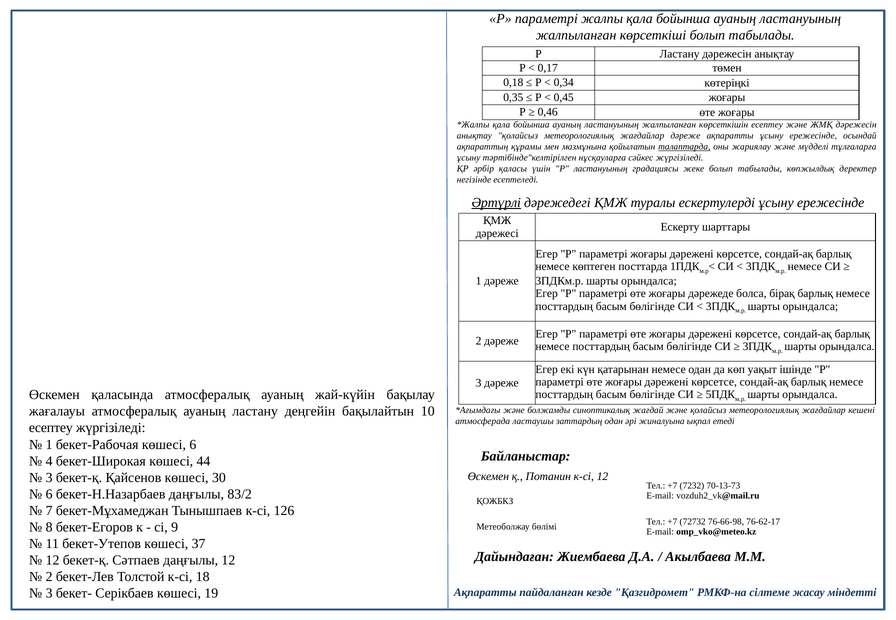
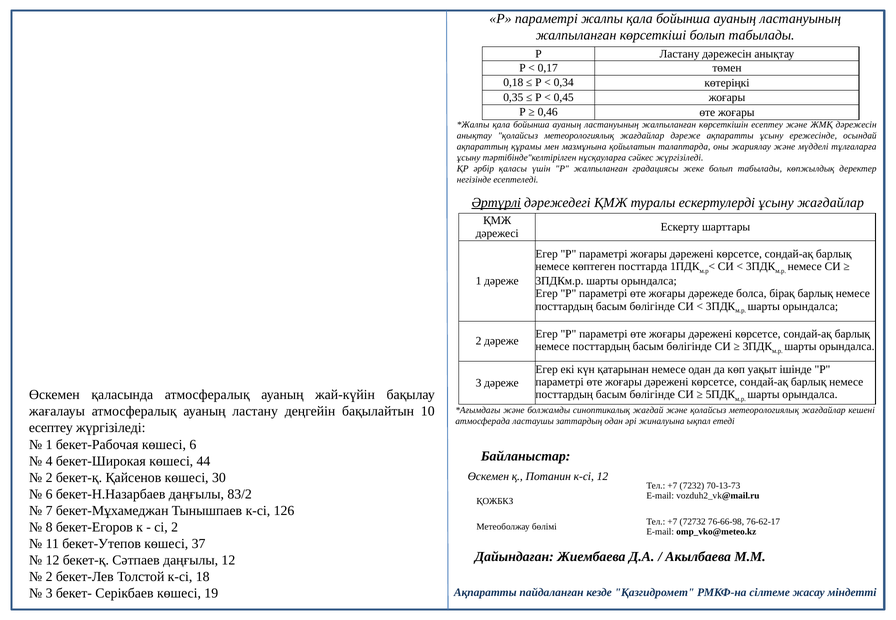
талаптарда underline: present -> none
Р ластануының: ластануының -> жалпыланған
ескертулерді ұсыну ережесінде: ережесінде -> жағдайлар
3 at (49, 478): 3 -> 2
сі 9: 9 -> 2
